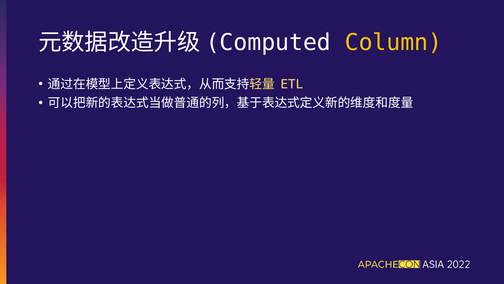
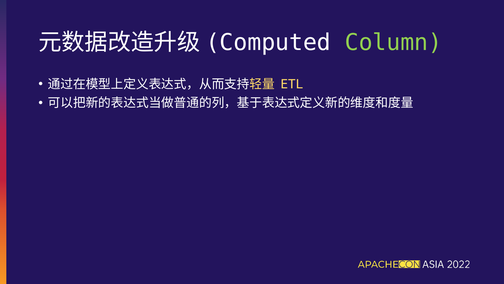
Column colour: yellow -> light green
